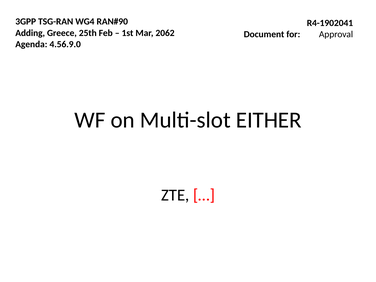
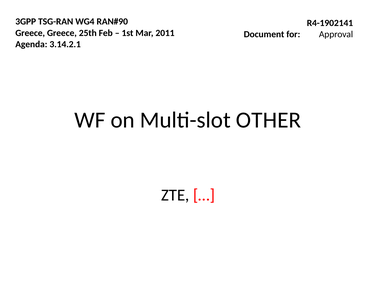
R4-1902041: R4-1902041 -> R4-1902141
Adding at (30, 33): Adding -> Greece
2062: 2062 -> 2011
4.56.9.0: 4.56.9.0 -> 3.14.2.1
EITHER: EITHER -> OTHER
